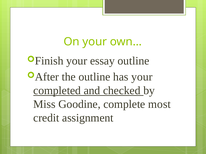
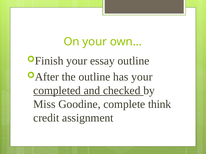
most: most -> think
